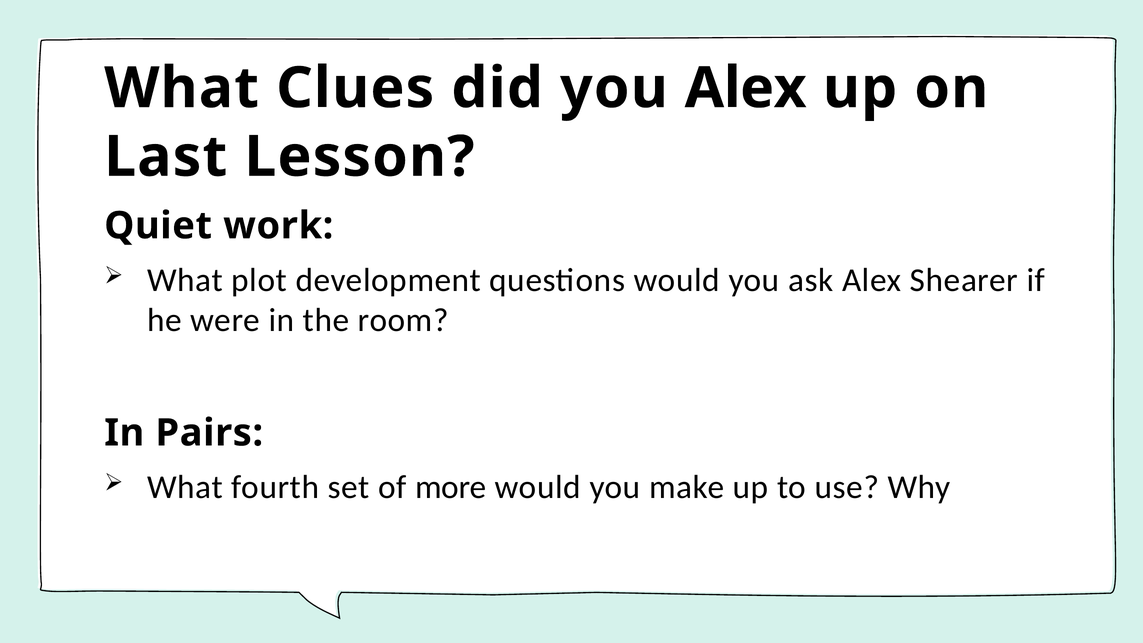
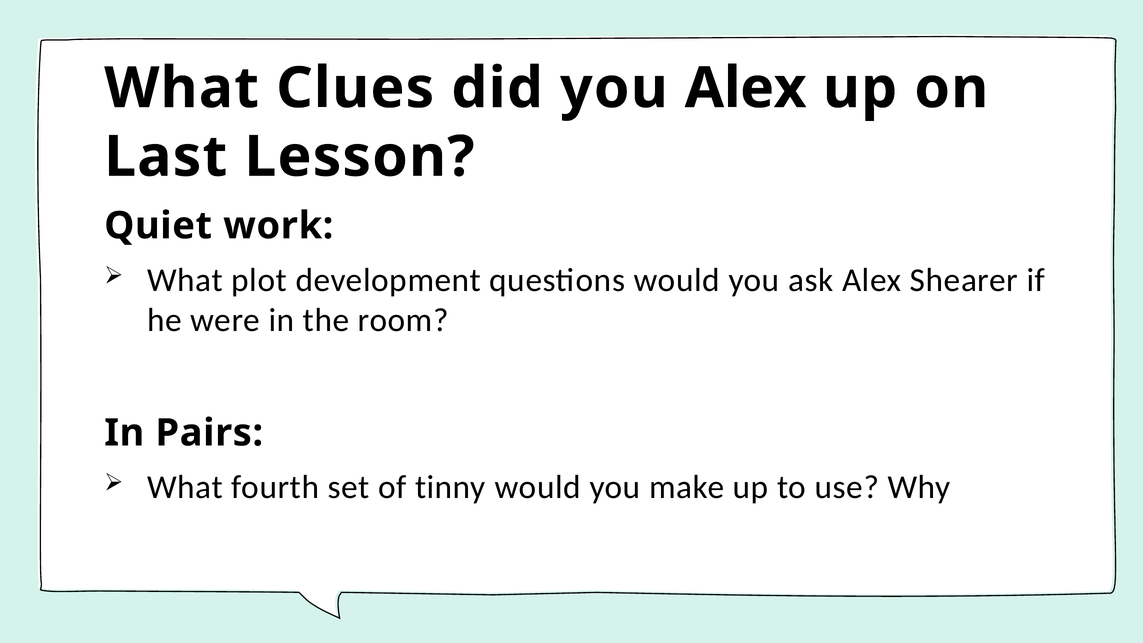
more: more -> tinny
